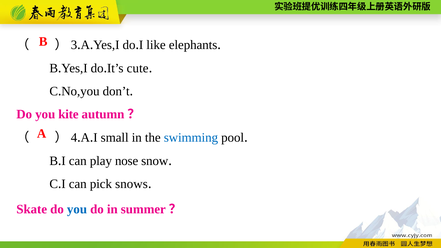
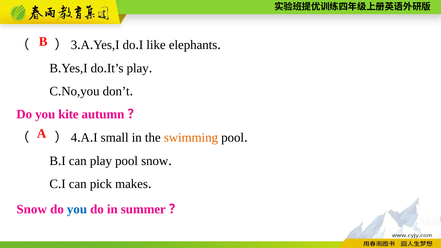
cute at (138, 68): cute -> play
swimming colour: blue -> orange
play nose: nose -> pool
snows: snows -> makes
Skate at (32, 209): Skate -> Snow
